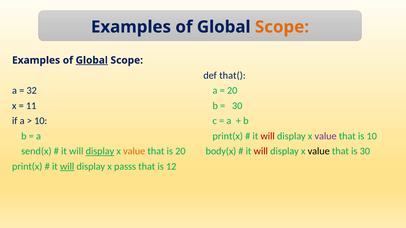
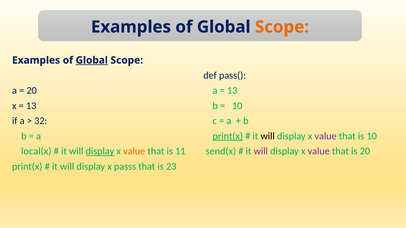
that(: that( -> pass(
32 at (32, 91): 32 -> 20
20 at (232, 91): 20 -> 13
11 at (31, 106): 11 -> 13
30 at (237, 106): 30 -> 10
10 at (41, 121): 10 -> 32
print(x at (228, 136) underline: none -> present
will at (268, 136) colour: red -> black
send(x: send(x -> local(x
is 20: 20 -> 11
body(x: body(x -> send(x
will at (261, 151) colour: red -> purple
value at (319, 151) colour: black -> purple
is 30: 30 -> 20
will at (67, 167) underline: present -> none
12: 12 -> 23
